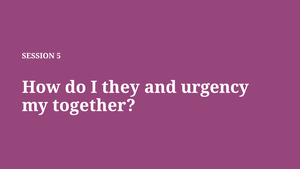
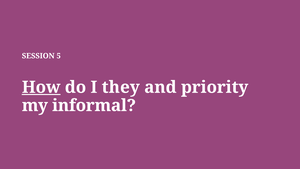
How underline: none -> present
urgency: urgency -> priority
together: together -> informal
